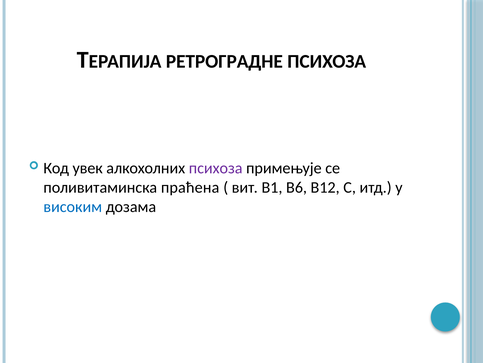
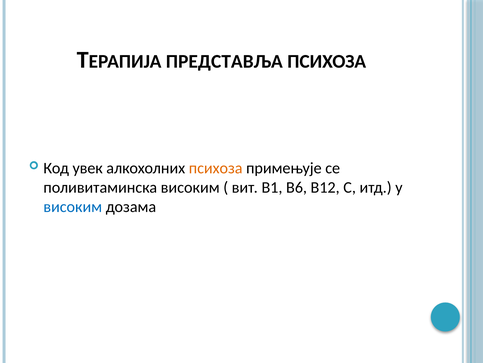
РЕТРОГРАДНЕ: РЕТРОГРАДНЕ -> ПРЕДСТАВЉА
психоза at (216, 168) colour: purple -> orange
поливитаминска праћена: праћена -> високим
